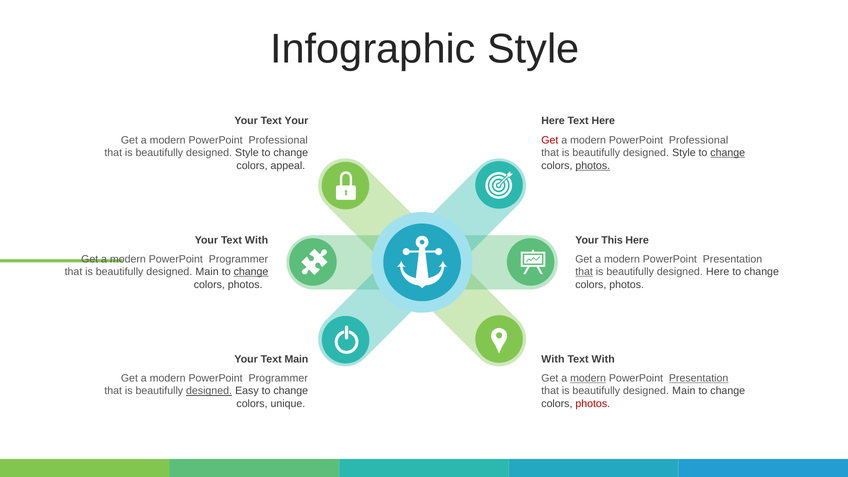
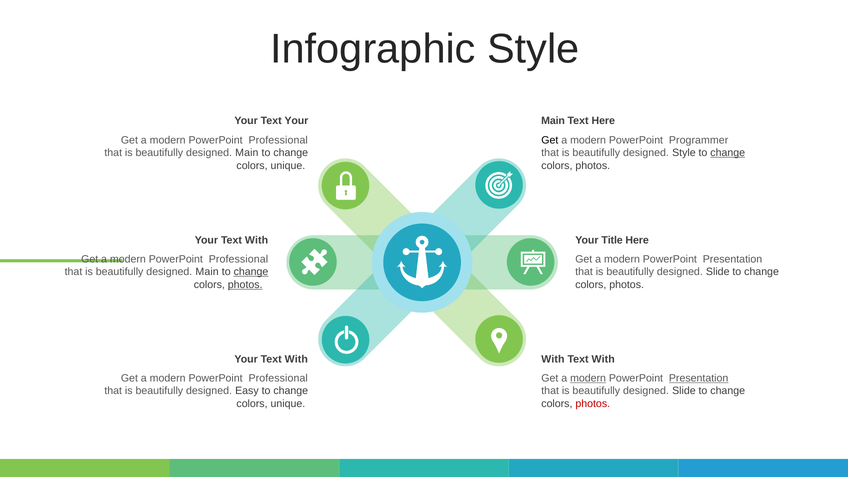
Here at (553, 121): Here -> Main
Get at (550, 140) colour: red -> black
Professional at (699, 140): Professional -> Programmer
Style at (247, 153): Style -> Main
appeal at (288, 166): appeal -> unique
photos at (593, 166) underline: present -> none
This: This -> Title
Programmer at (238, 259): Programmer -> Professional
that at (584, 272) underline: present -> none
Here at (718, 272): Here -> Slide
photos at (245, 285) underline: none -> present
Main at (296, 359): Main -> With
Programmer at (278, 378): Programmer -> Professional
designed at (209, 391) underline: present -> none
Main at (684, 391): Main -> Slide
